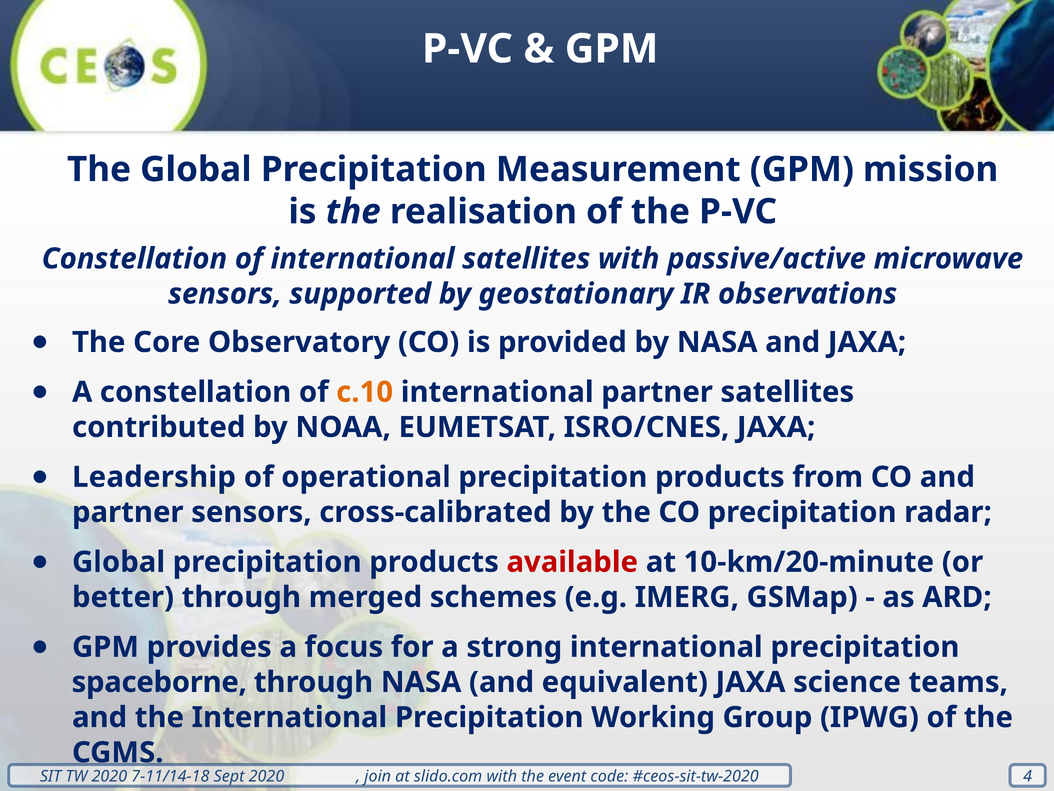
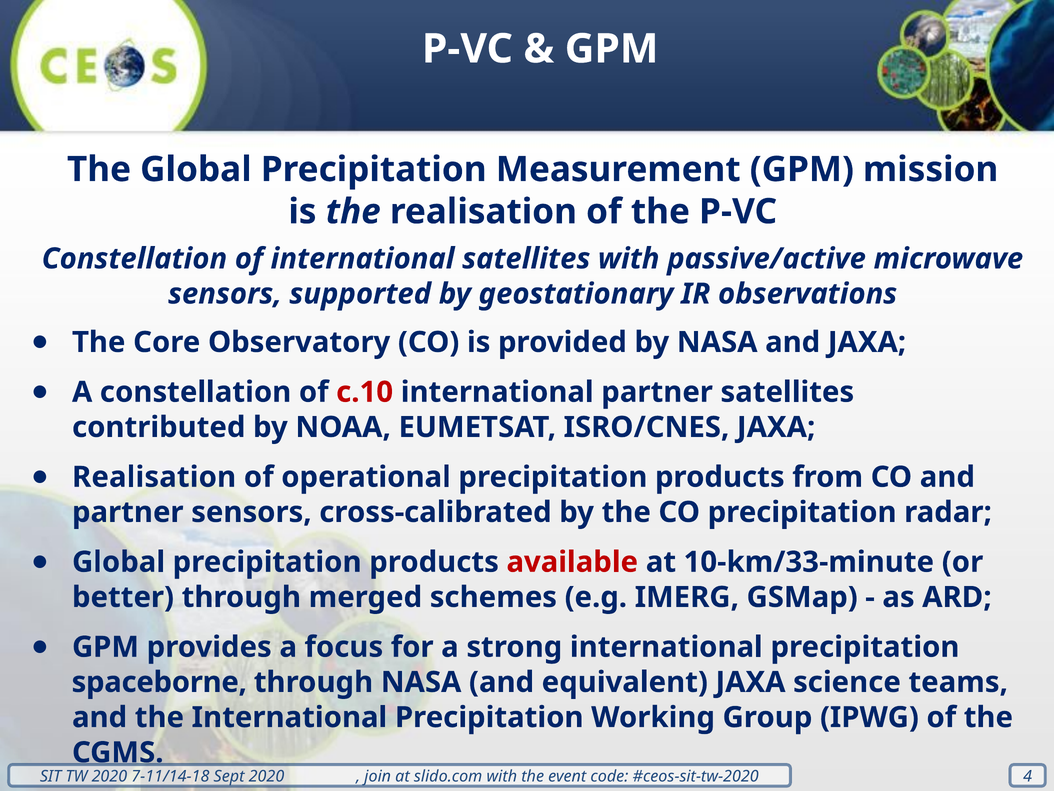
c.10 colour: orange -> red
Leadership at (154, 477): Leadership -> Realisation
10-km/20-minute: 10-km/20-minute -> 10-km/33-minute
